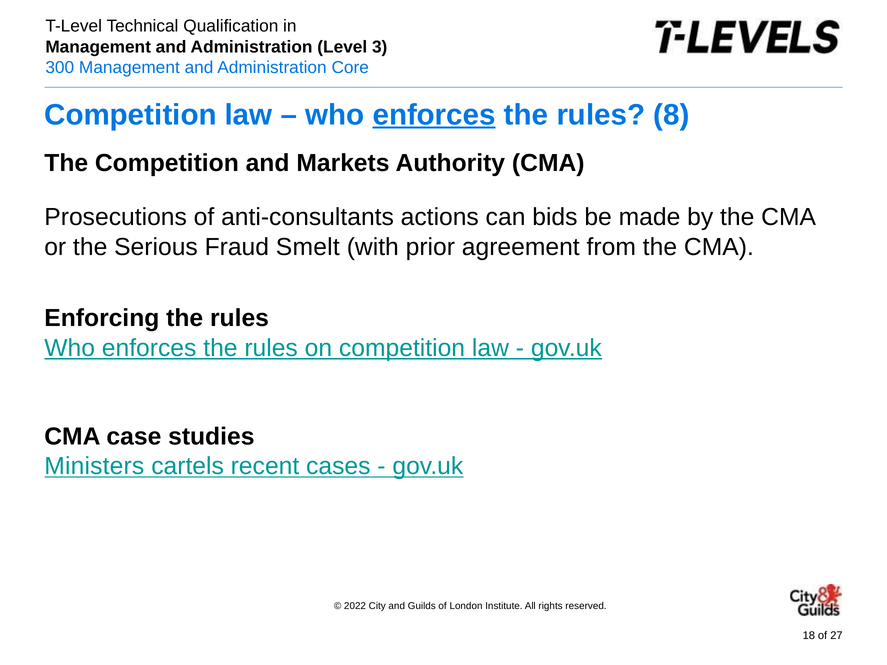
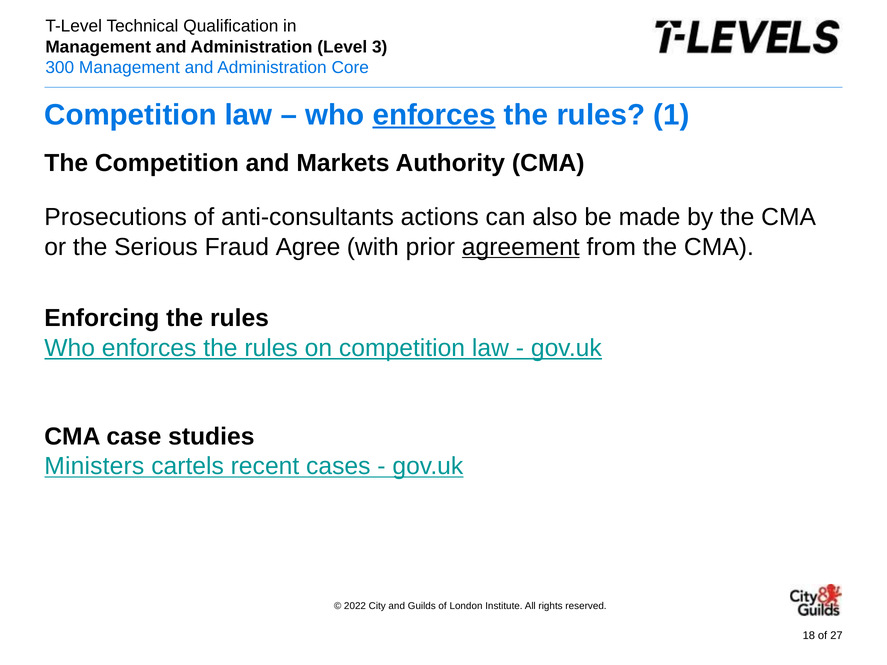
8: 8 -> 1
bids: bids -> also
Smelt: Smelt -> Agree
agreement underline: none -> present
